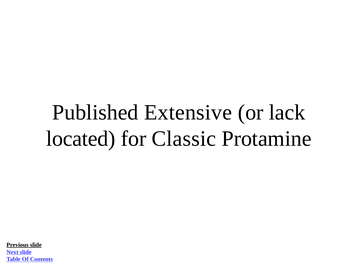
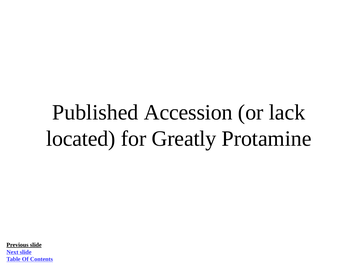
Extensive: Extensive -> Accession
Classic: Classic -> Greatly
